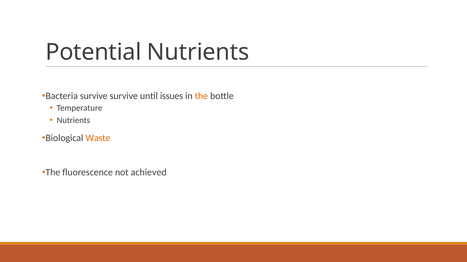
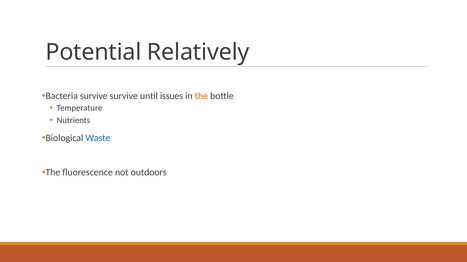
Potential Nutrients: Nutrients -> Relatively
Waste colour: orange -> blue
achieved: achieved -> outdoors
